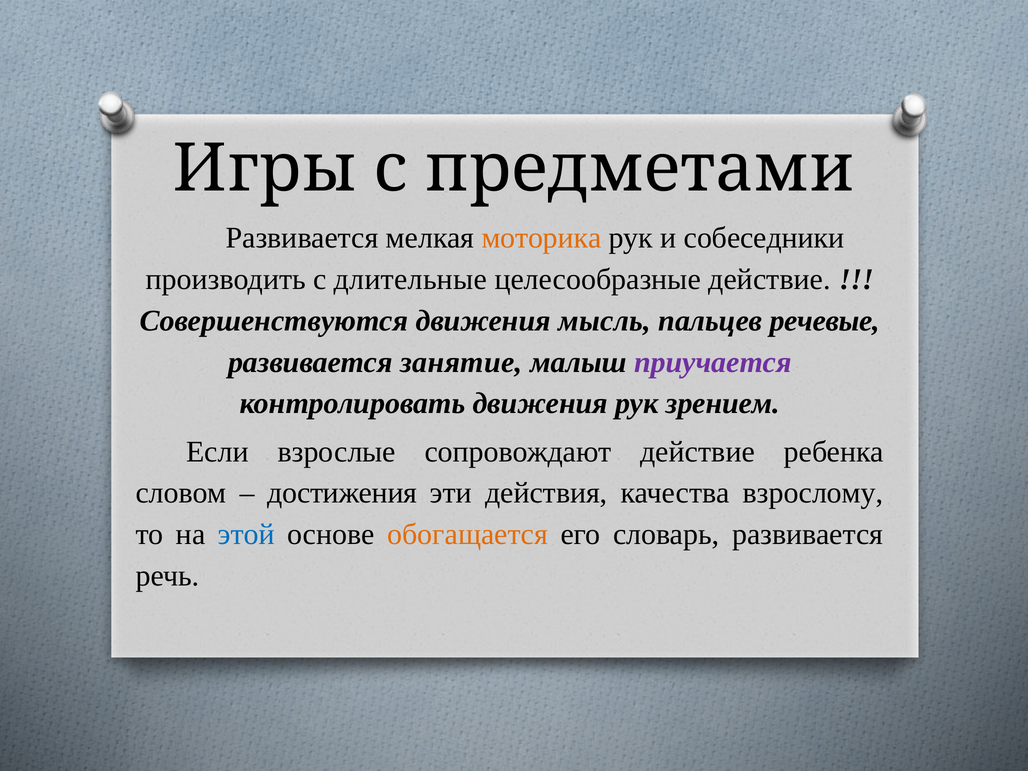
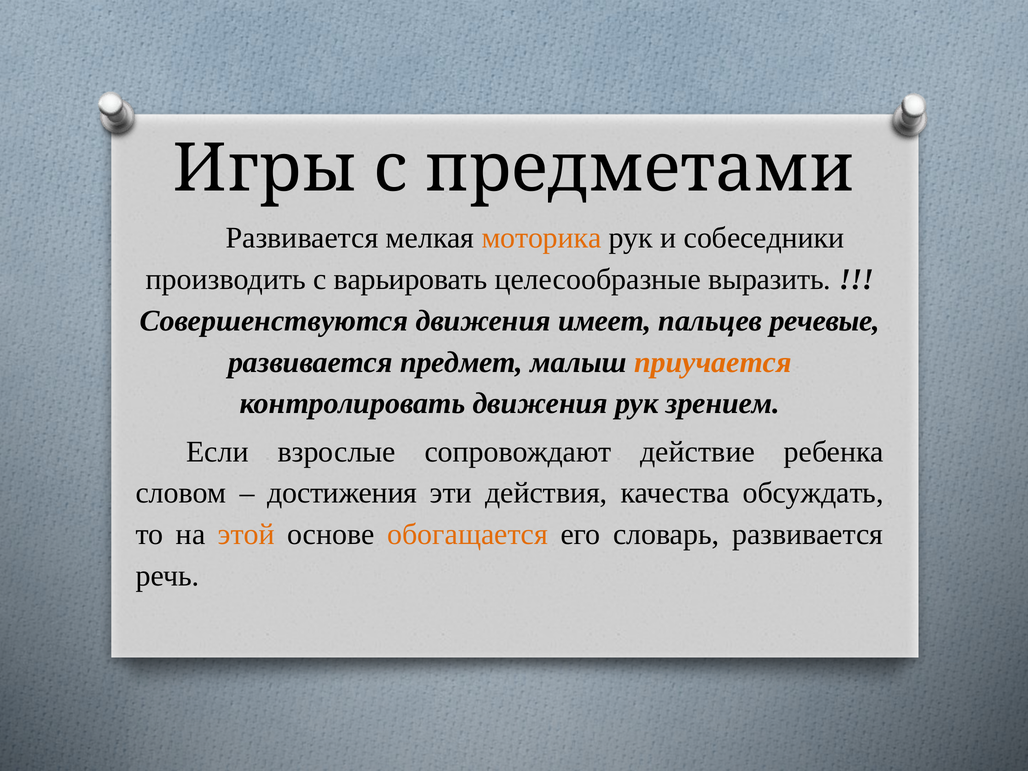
длительные: длительные -> варьировать
целесообразные действие: действие -> выразить
мысль: мысль -> имеет
занятие: занятие -> предмет
приучается colour: purple -> orange
взрослому: взрослому -> обсуждать
этой colour: blue -> orange
